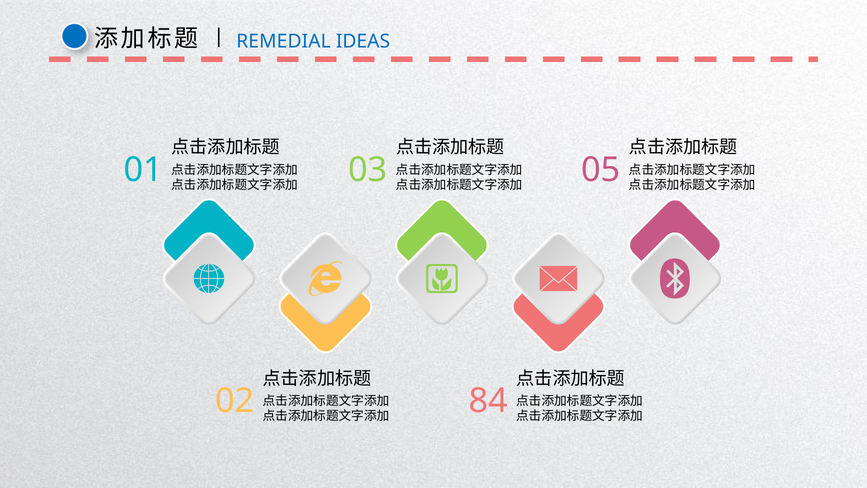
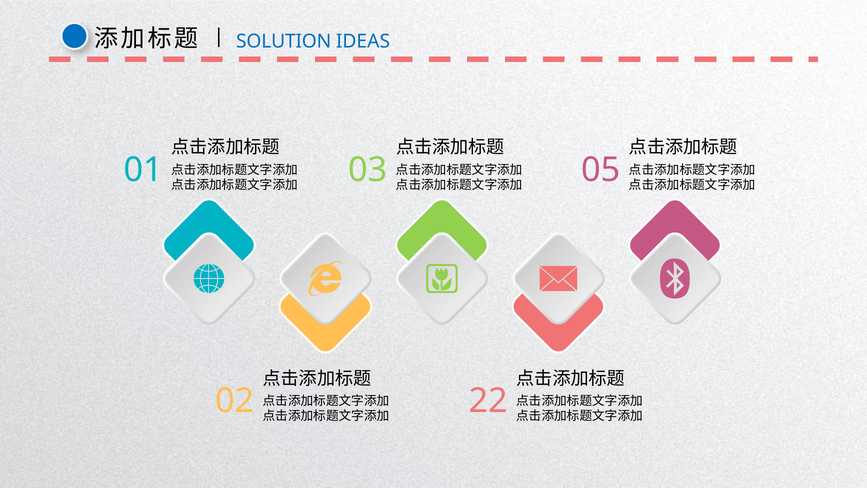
REMEDIAL: REMEDIAL -> SOLUTION
84: 84 -> 22
